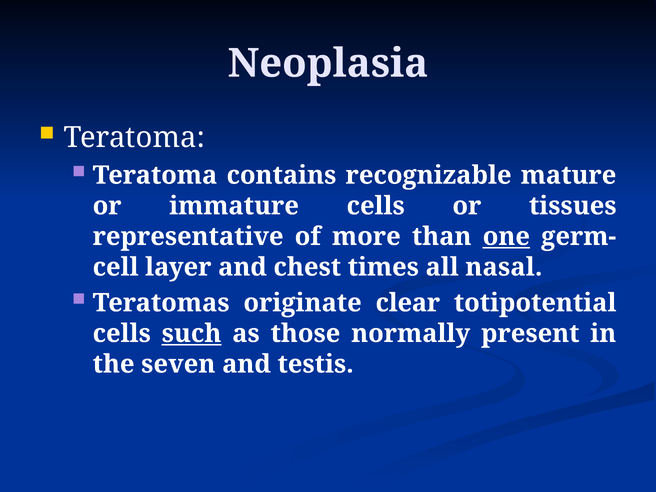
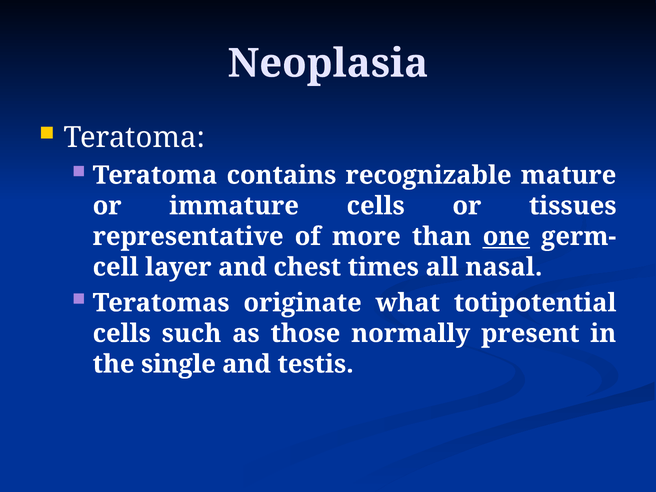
clear: clear -> what
such underline: present -> none
seven: seven -> single
